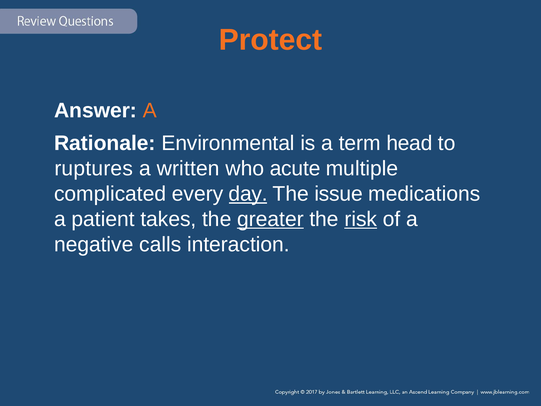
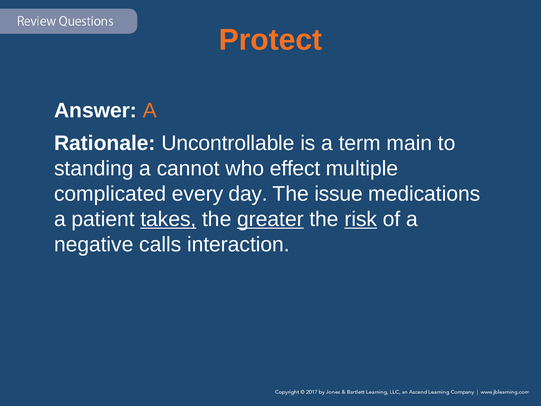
Environmental: Environmental -> Uncontrollable
head: head -> main
ruptures: ruptures -> standing
written: written -> cannot
acute: acute -> effect
day underline: present -> none
takes underline: none -> present
